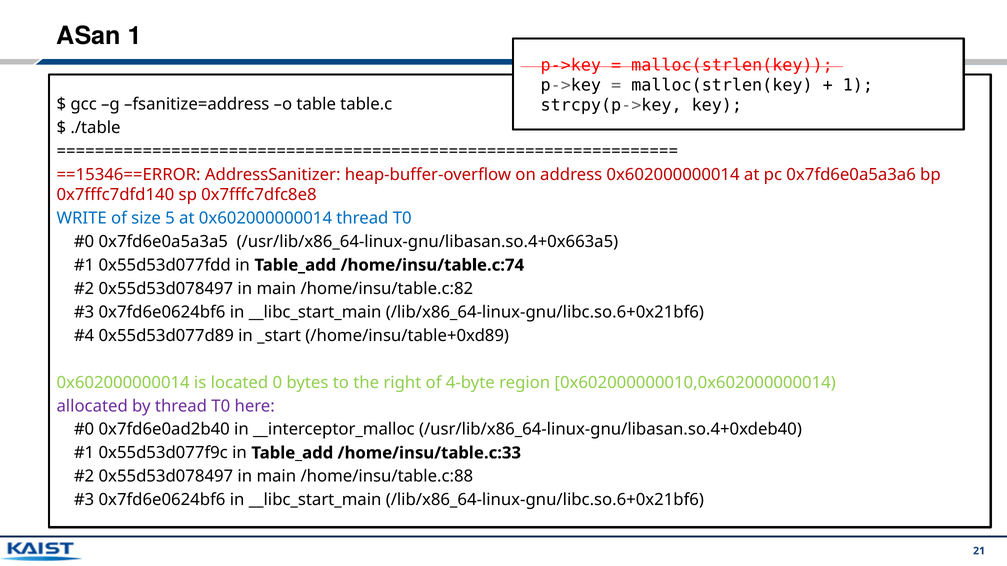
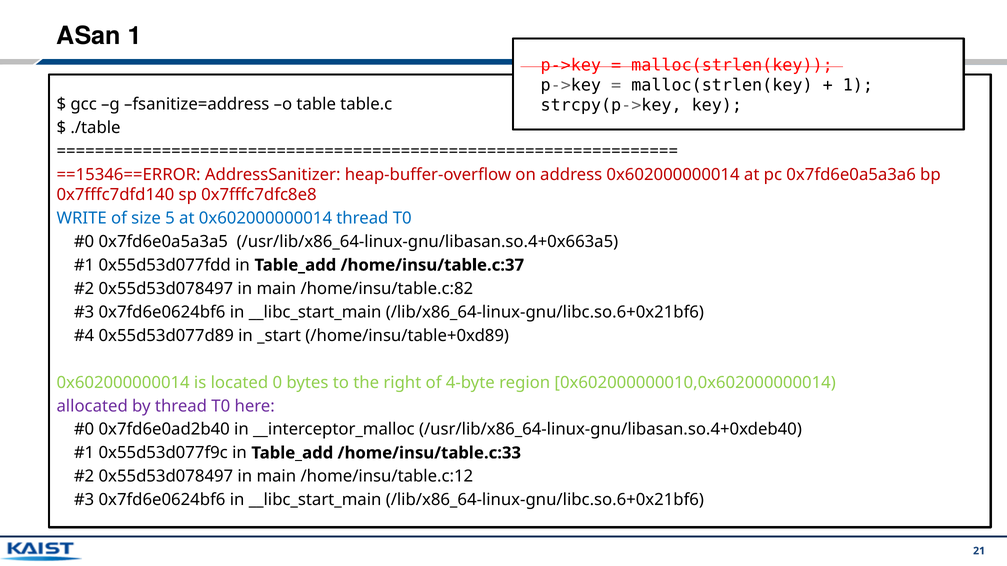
/home/insu/table.c:74: /home/insu/table.c:74 -> /home/insu/table.c:37
/home/insu/table.c:88: /home/insu/table.c:88 -> /home/insu/table.c:12
